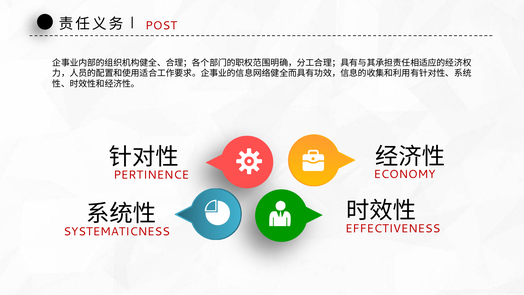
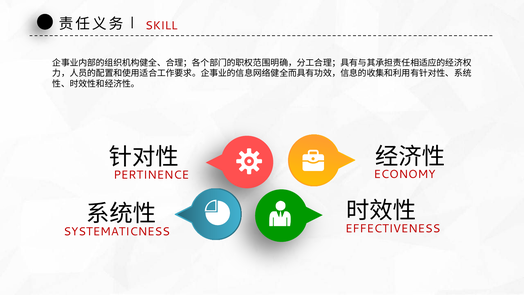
POST: POST -> SKILL
